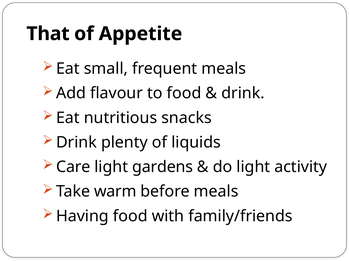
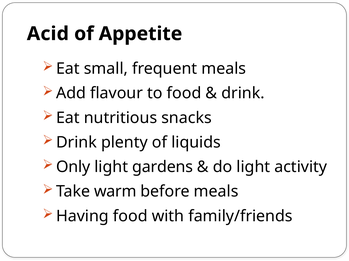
That: That -> Acid
Care: Care -> Only
